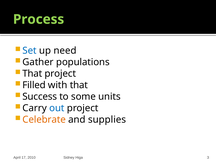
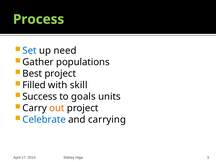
That at (32, 74): That -> Best
with that: that -> skill
some: some -> goals
out colour: blue -> orange
Celebrate colour: orange -> blue
supplies: supplies -> carrying
